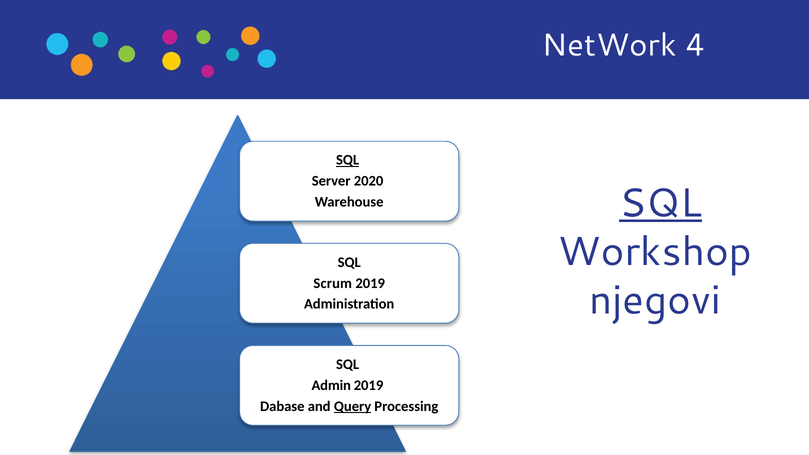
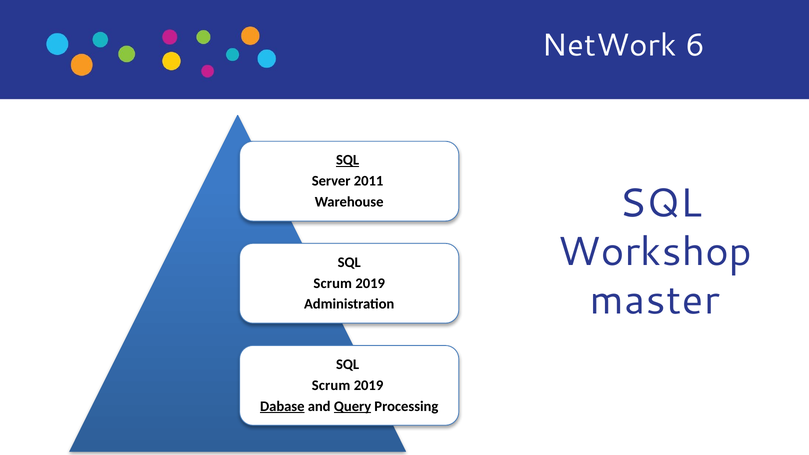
4: 4 -> 6
2020: 2020 -> 2011
SQL at (661, 203) underline: present -> none
njegovi: njegovi -> master
Admin at (331, 385): Admin -> Scrum
Dabase underline: none -> present
